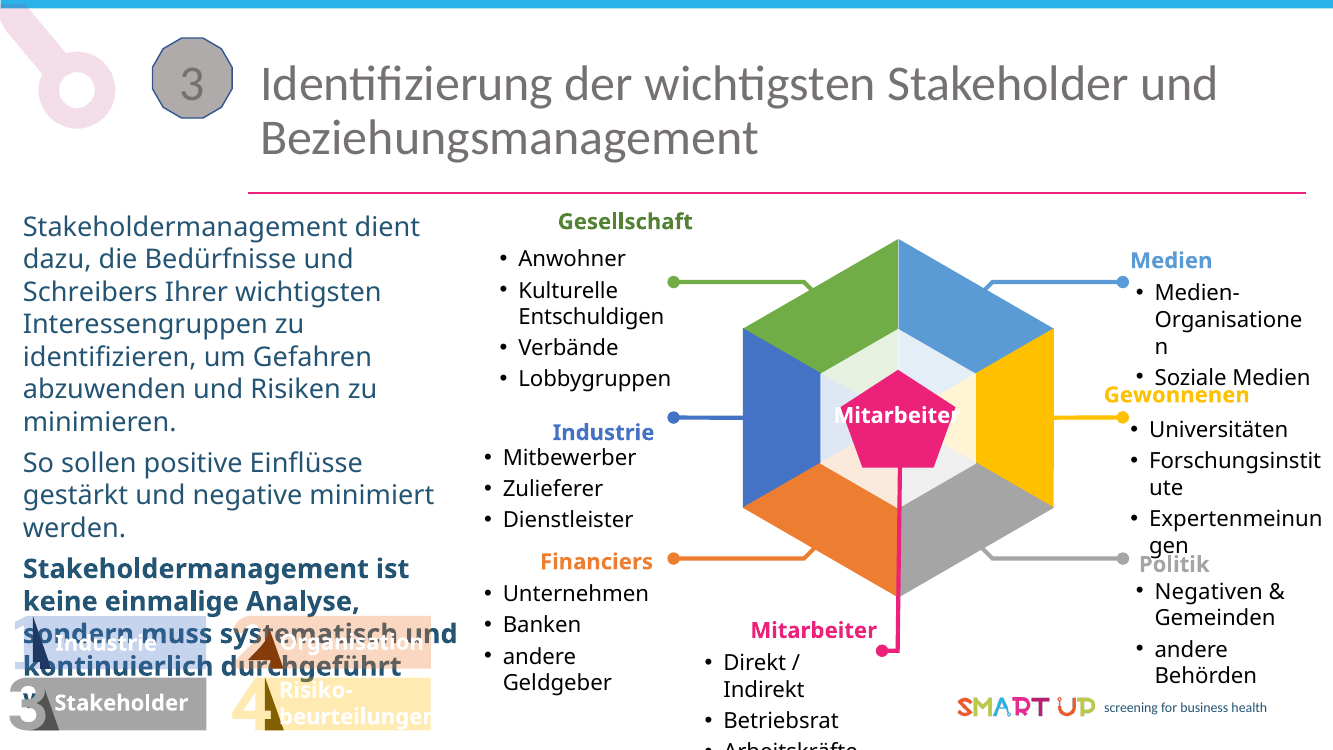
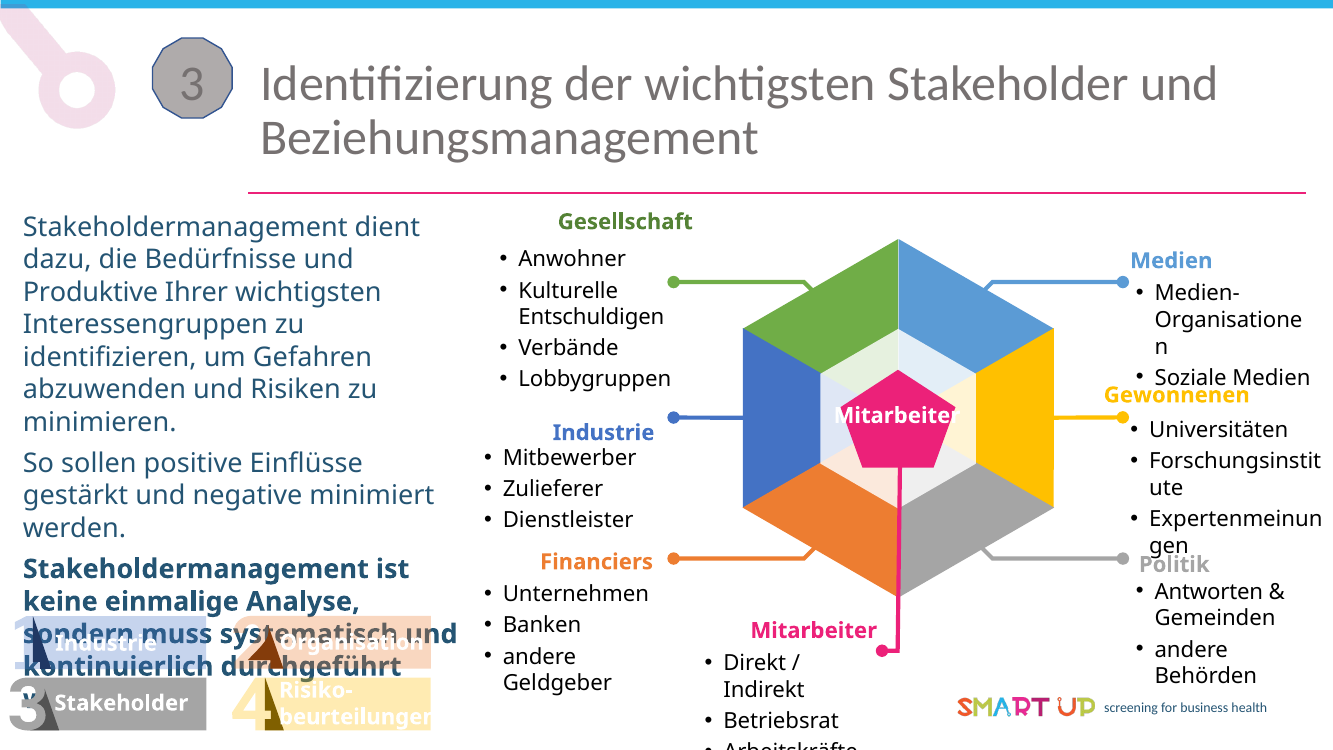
Schreibers: Schreibers -> Produktive
Negativen: Negativen -> Antworten
